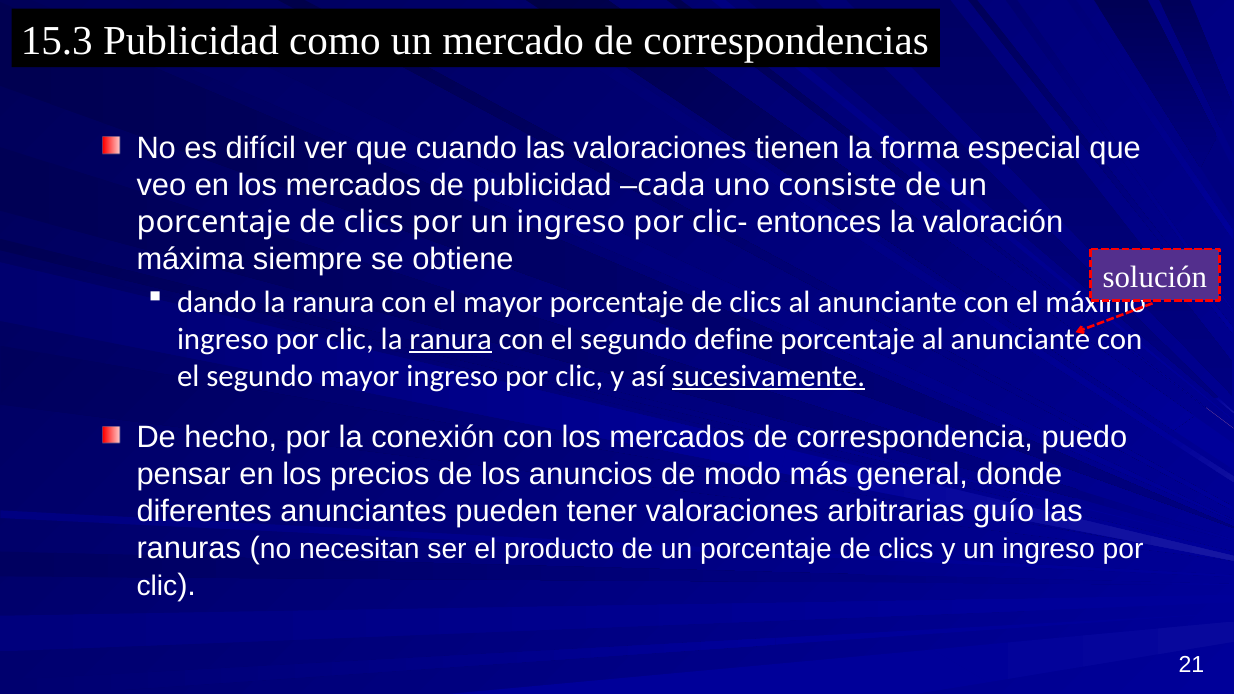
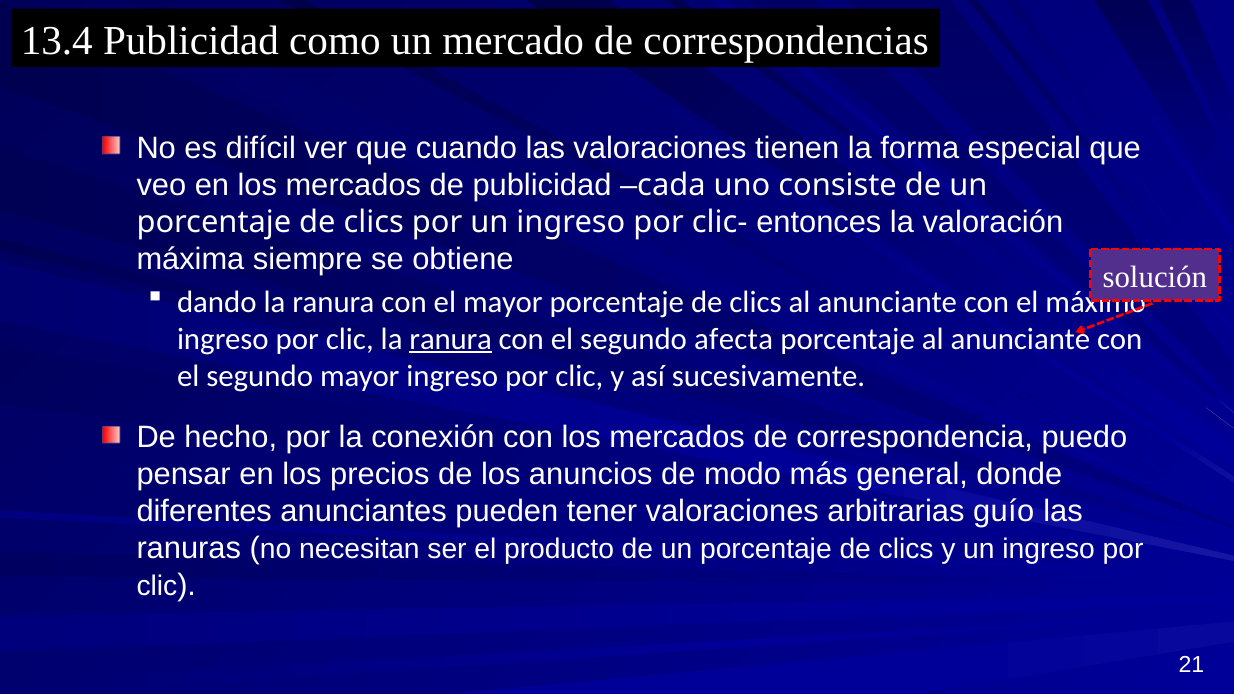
15.3: 15.3 -> 13.4
define: define -> afecta
sucesivamente underline: present -> none
